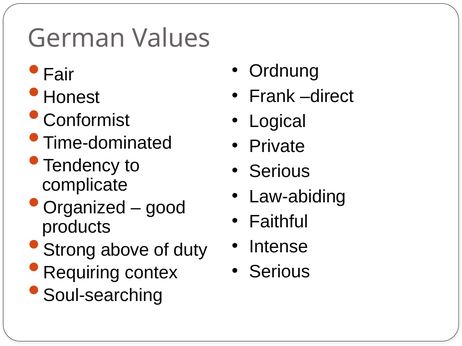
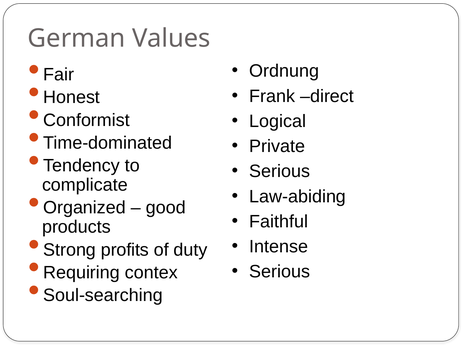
above: above -> profits
